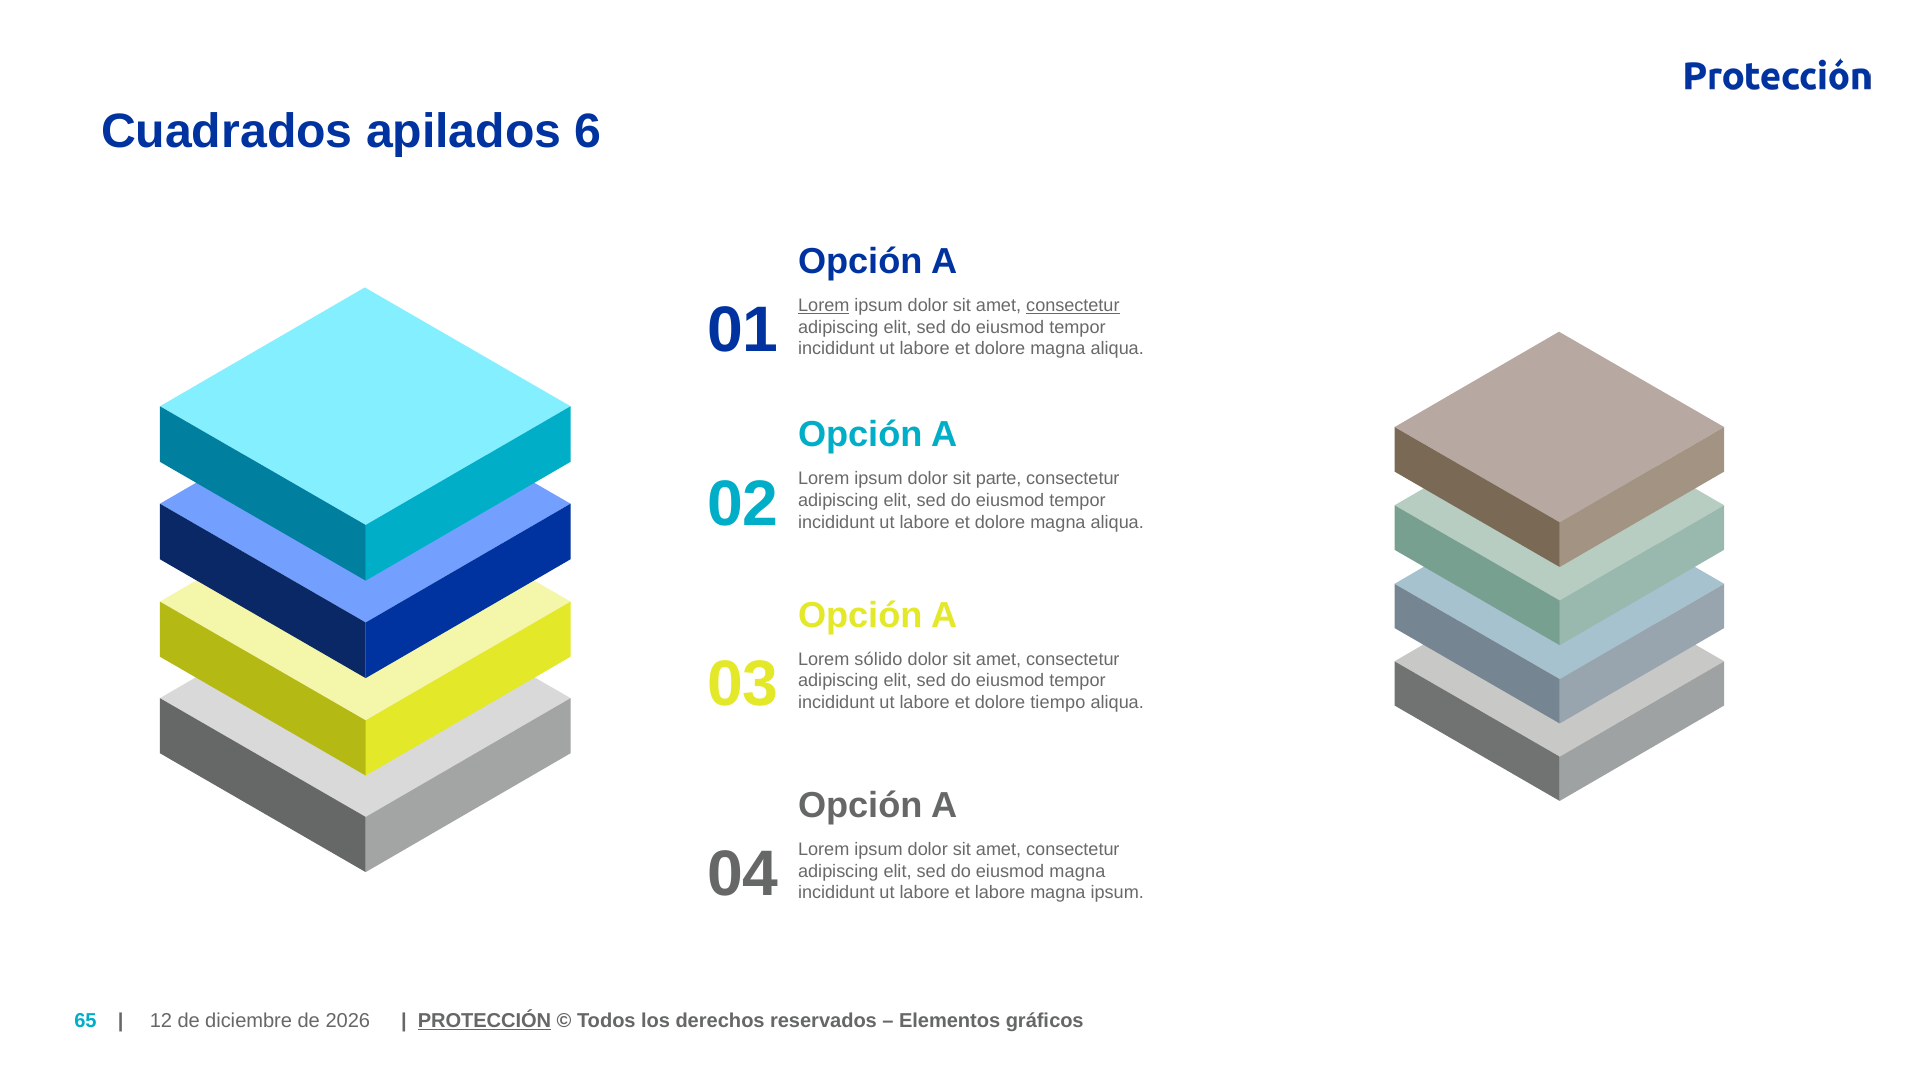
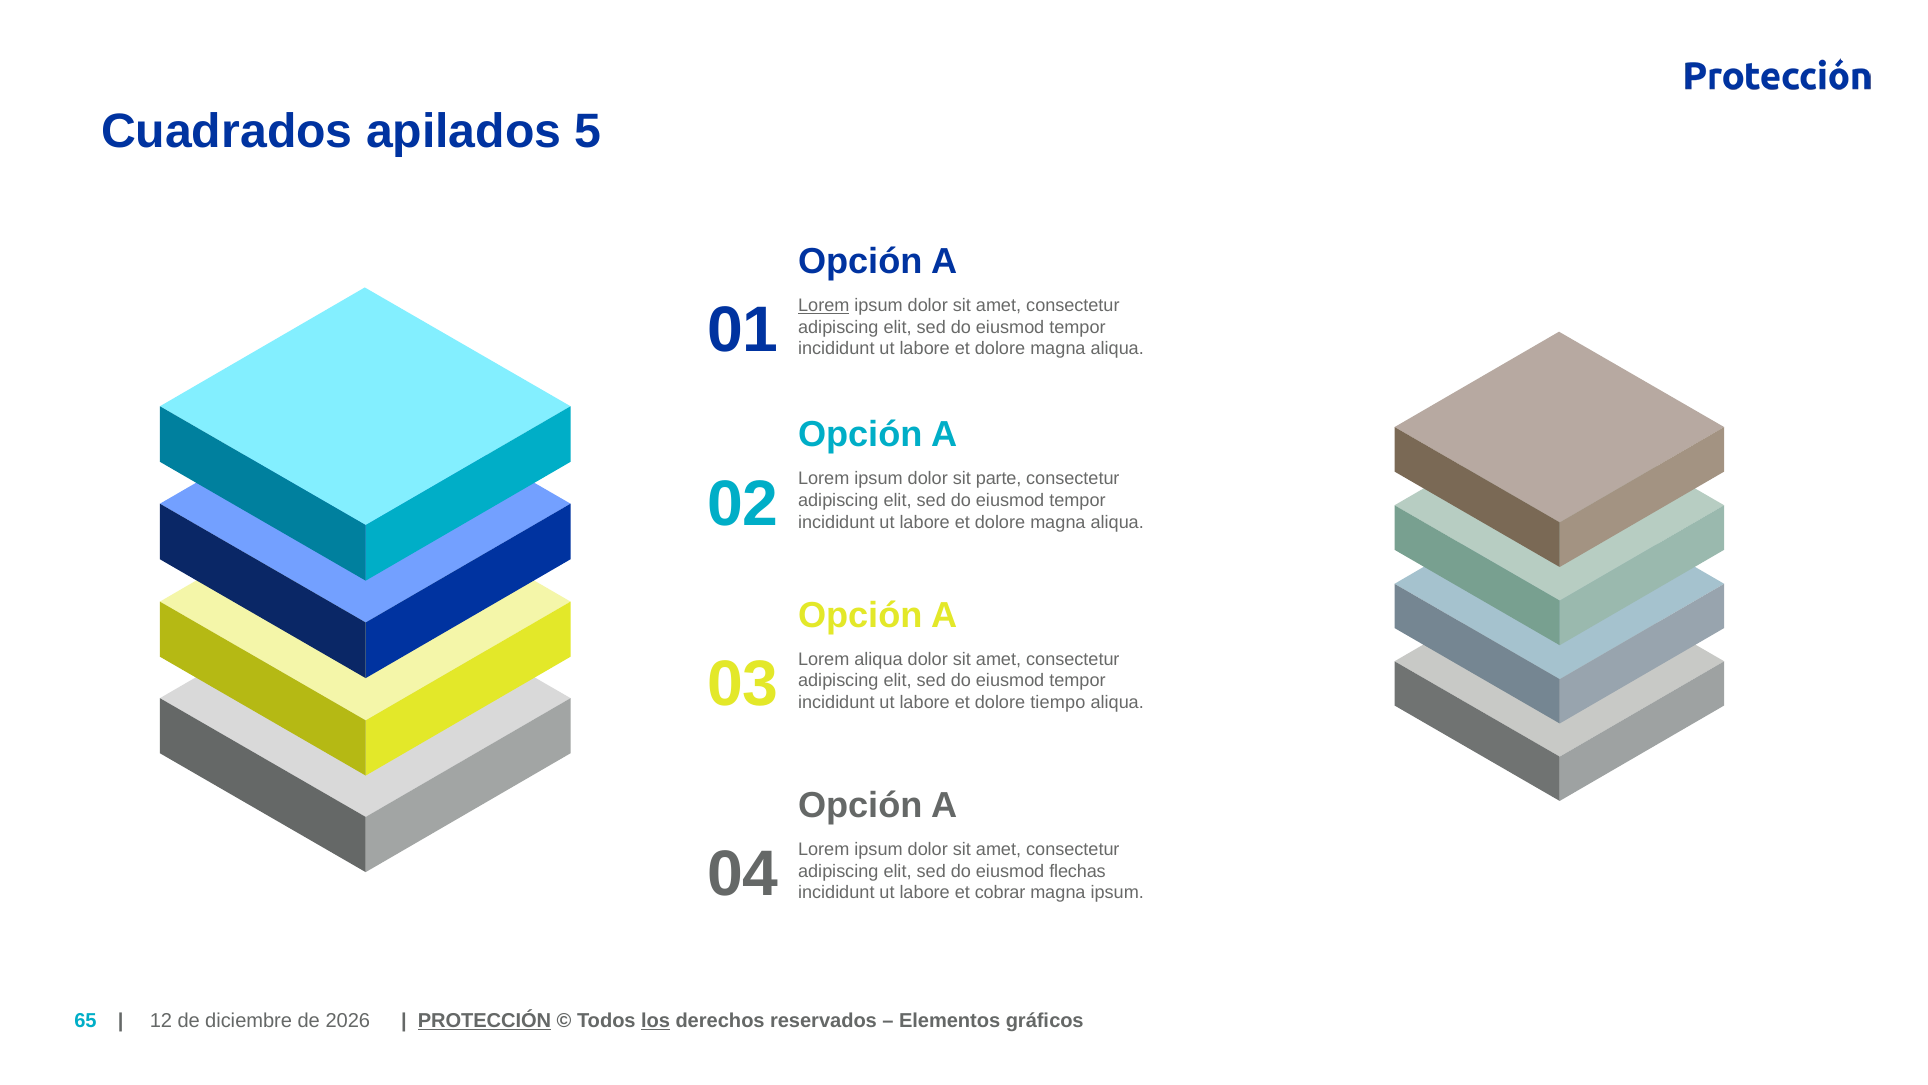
6: 6 -> 5
consectetur at (1073, 305) underline: present -> none
Lorem sólido: sólido -> aliqua
eiusmod magna: magna -> flechas
et labore: labore -> cobrar
los underline: none -> present
